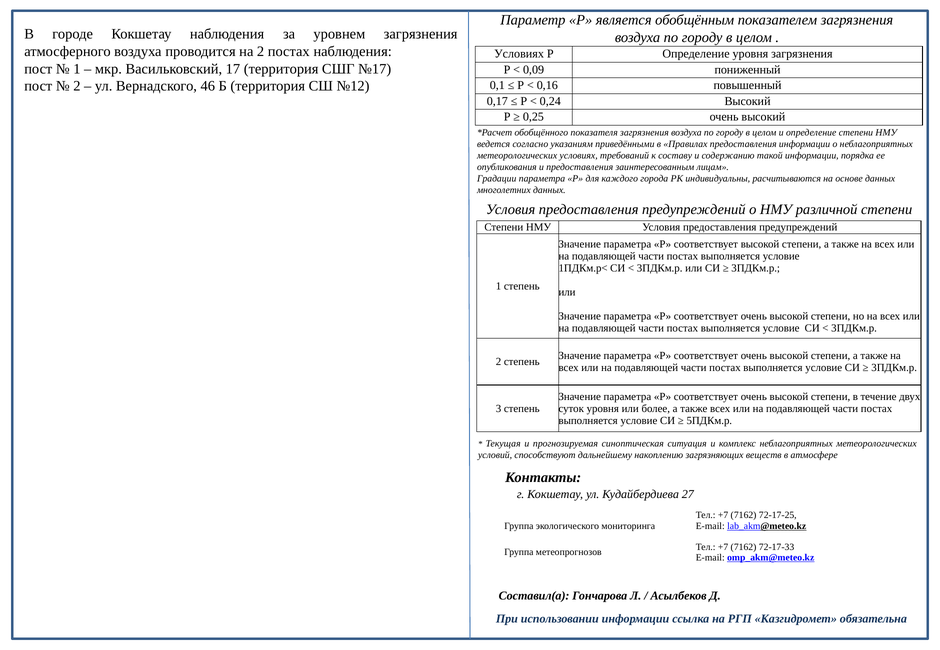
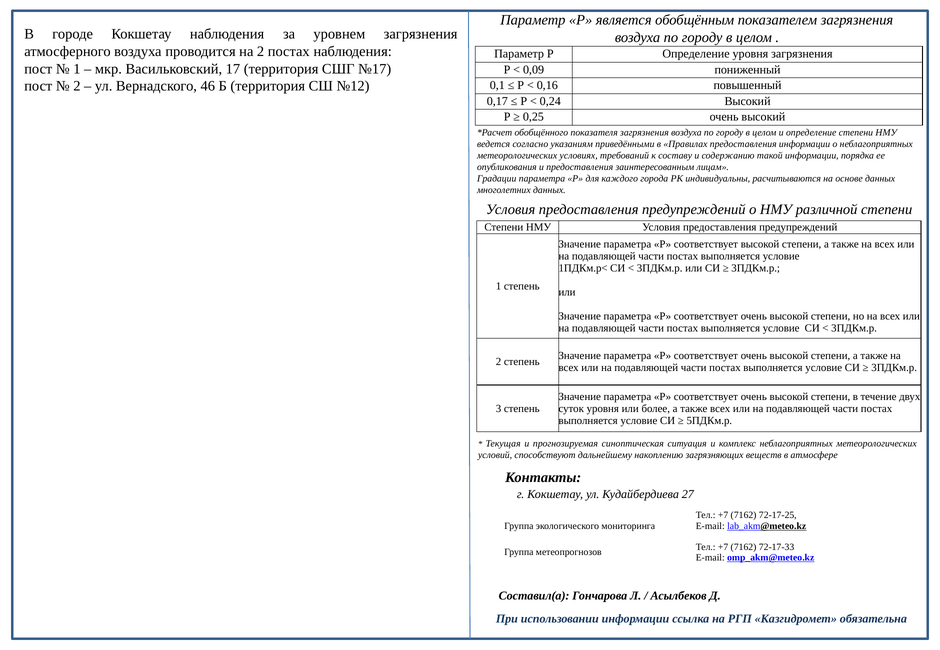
Условиях at (519, 54): Условиях -> Параметр
